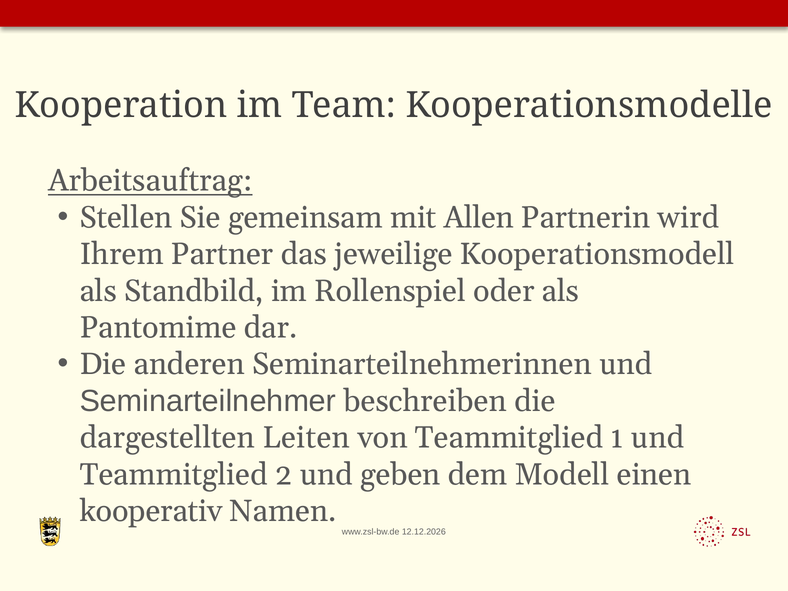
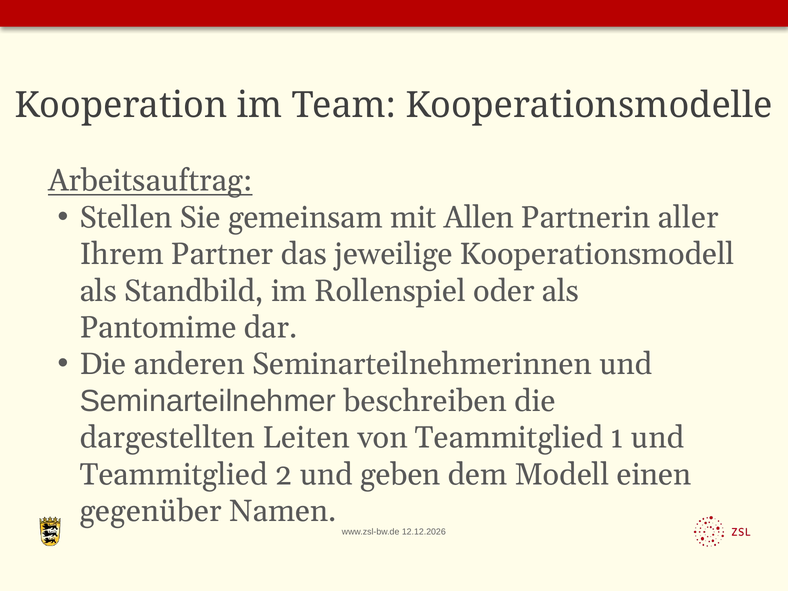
wird: wird -> aller
kooperativ: kooperativ -> gegenüber
